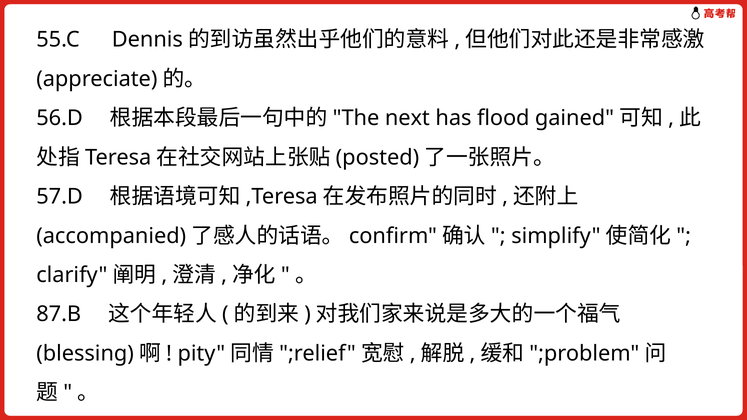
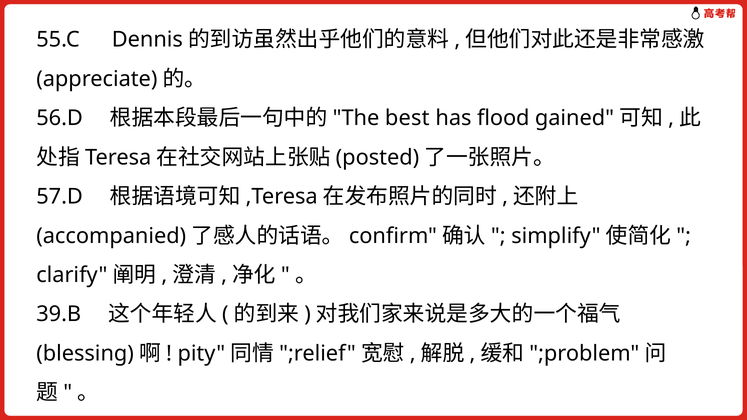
next: next -> best
87.B: 87.B -> 39.B
